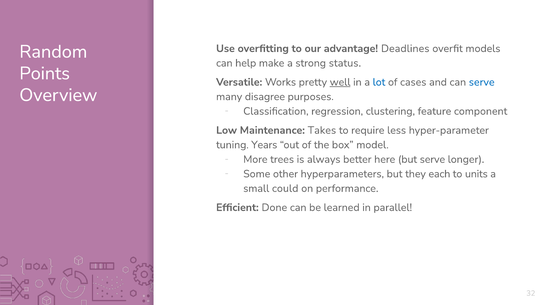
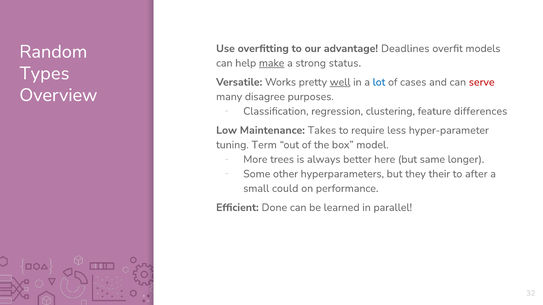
make underline: none -> present
Points: Points -> Types
serve at (482, 82) colour: blue -> red
component: component -> differences
Years: Years -> Term
but serve: serve -> same
each: each -> their
units: units -> after
